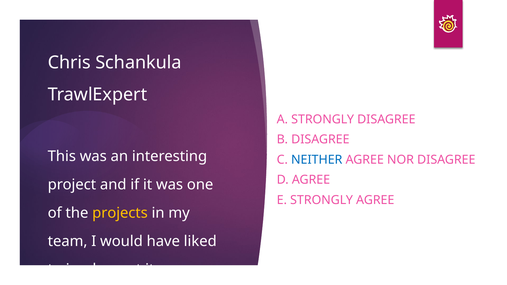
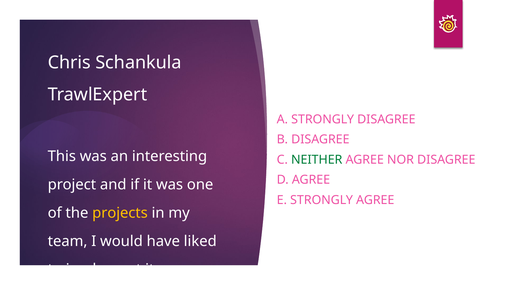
NEITHER colour: blue -> green
